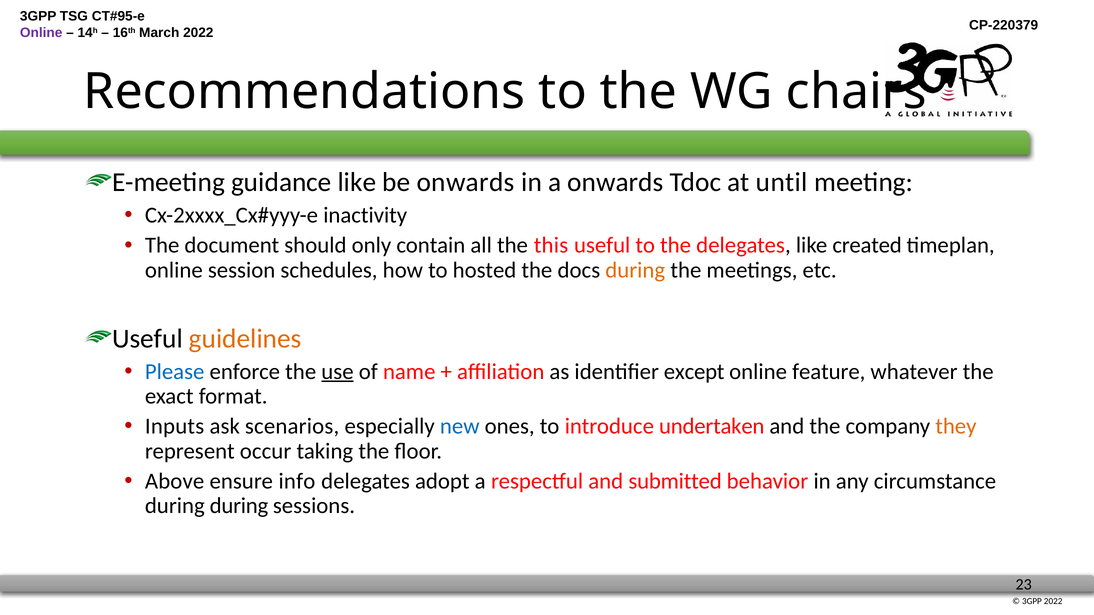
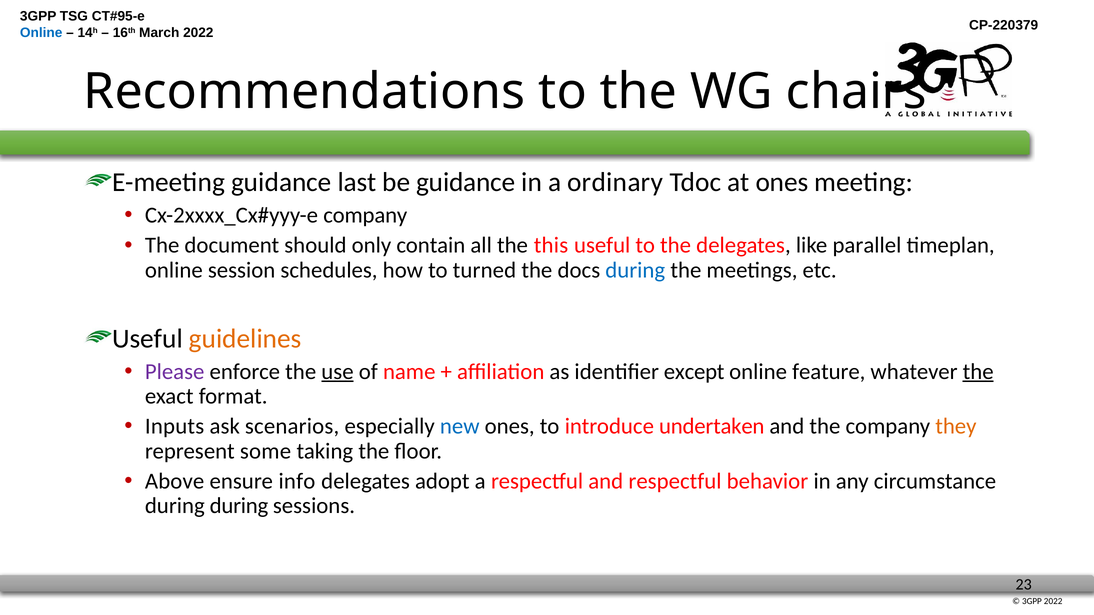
Online at (41, 33) colour: purple -> blue
guidance like: like -> last
be onwards: onwards -> guidance
a onwards: onwards -> ordinary
at until: until -> ones
inactivity at (365, 215): inactivity -> company
created: created -> parallel
hosted: hosted -> turned
during at (635, 270) colour: orange -> blue
Please colour: blue -> purple
the at (978, 372) underline: none -> present
occur: occur -> some
and submitted: submitted -> respectful
